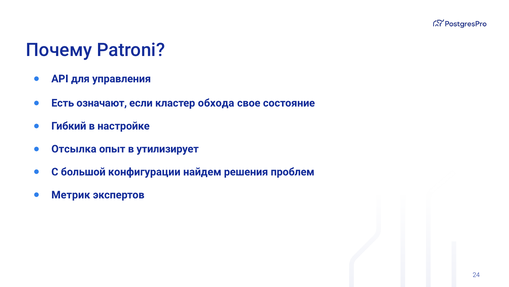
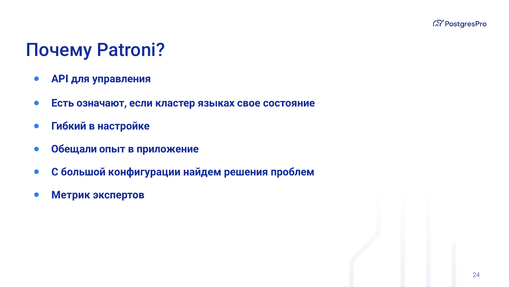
обхода: обхода -> языках
Отсылка: Отсылка -> Обещали
утилизирует: утилизирует -> приложение
